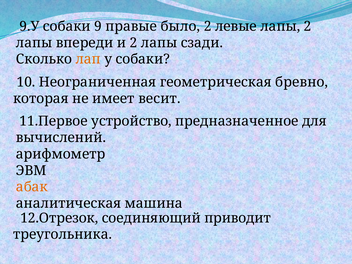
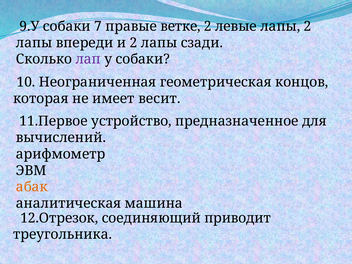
9: 9 -> 7
было: было -> ветке
лап colour: orange -> purple
бревно: бревно -> концов
